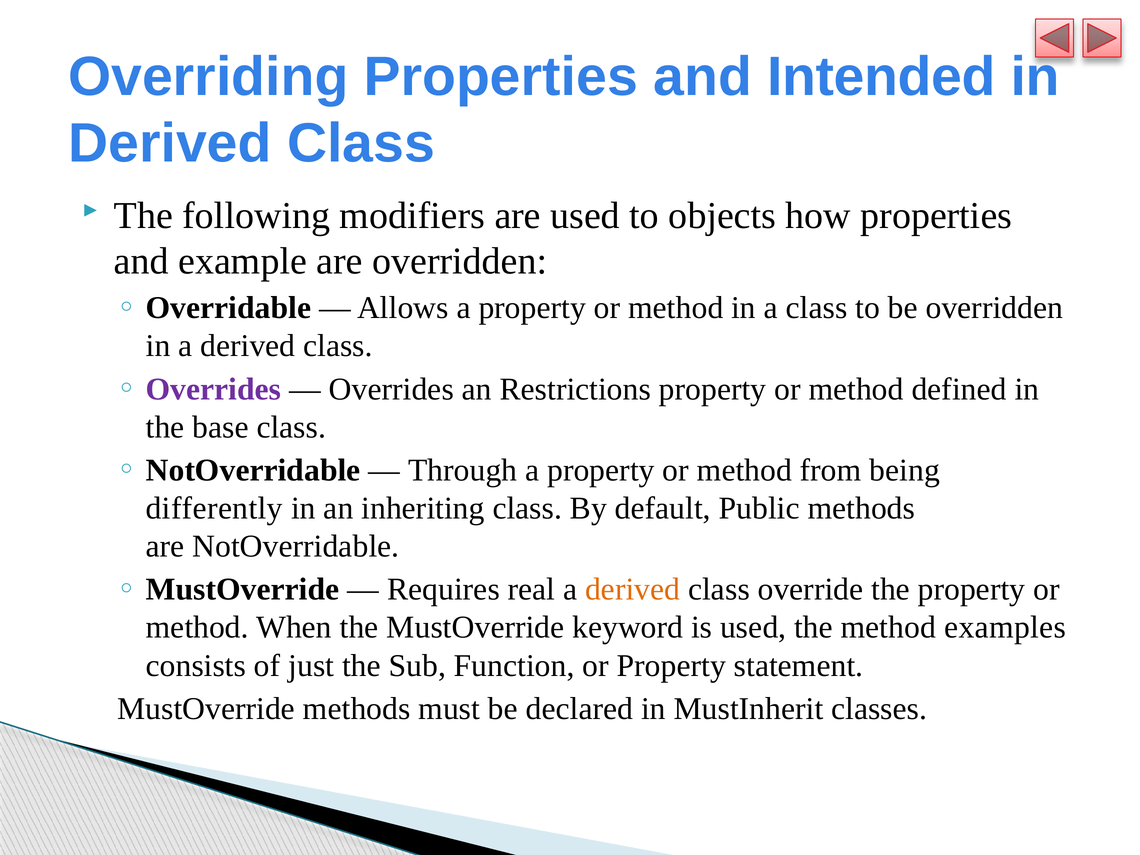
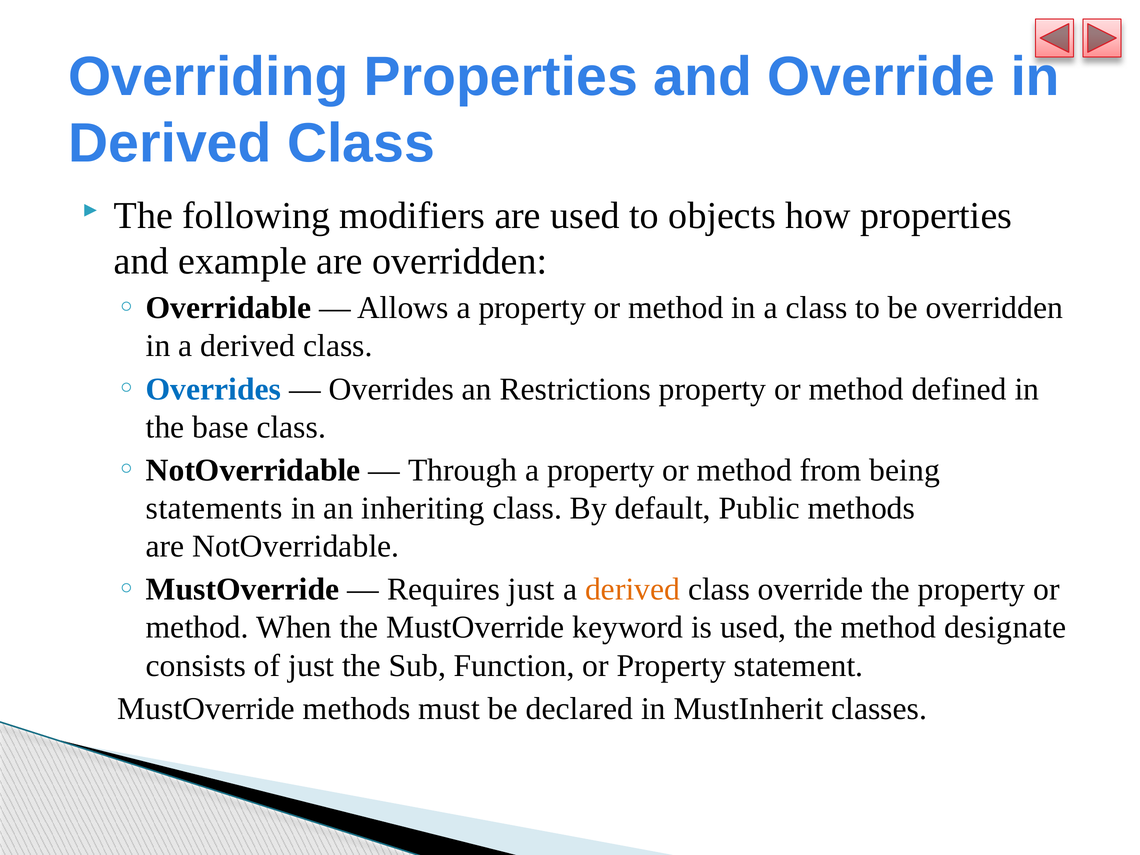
and Intended: Intended -> Override
Overrides at (214, 389) colour: purple -> blue
differently: differently -> statements
Requires real: real -> just
examples: examples -> designate
